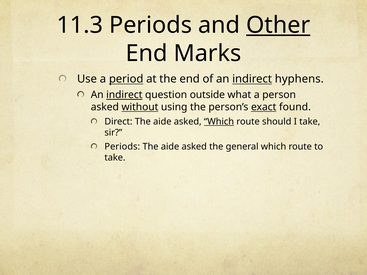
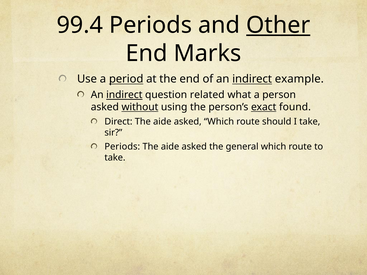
11.3: 11.3 -> 99.4
hyphens: hyphens -> example
outside: outside -> related
Which at (219, 122) underline: present -> none
